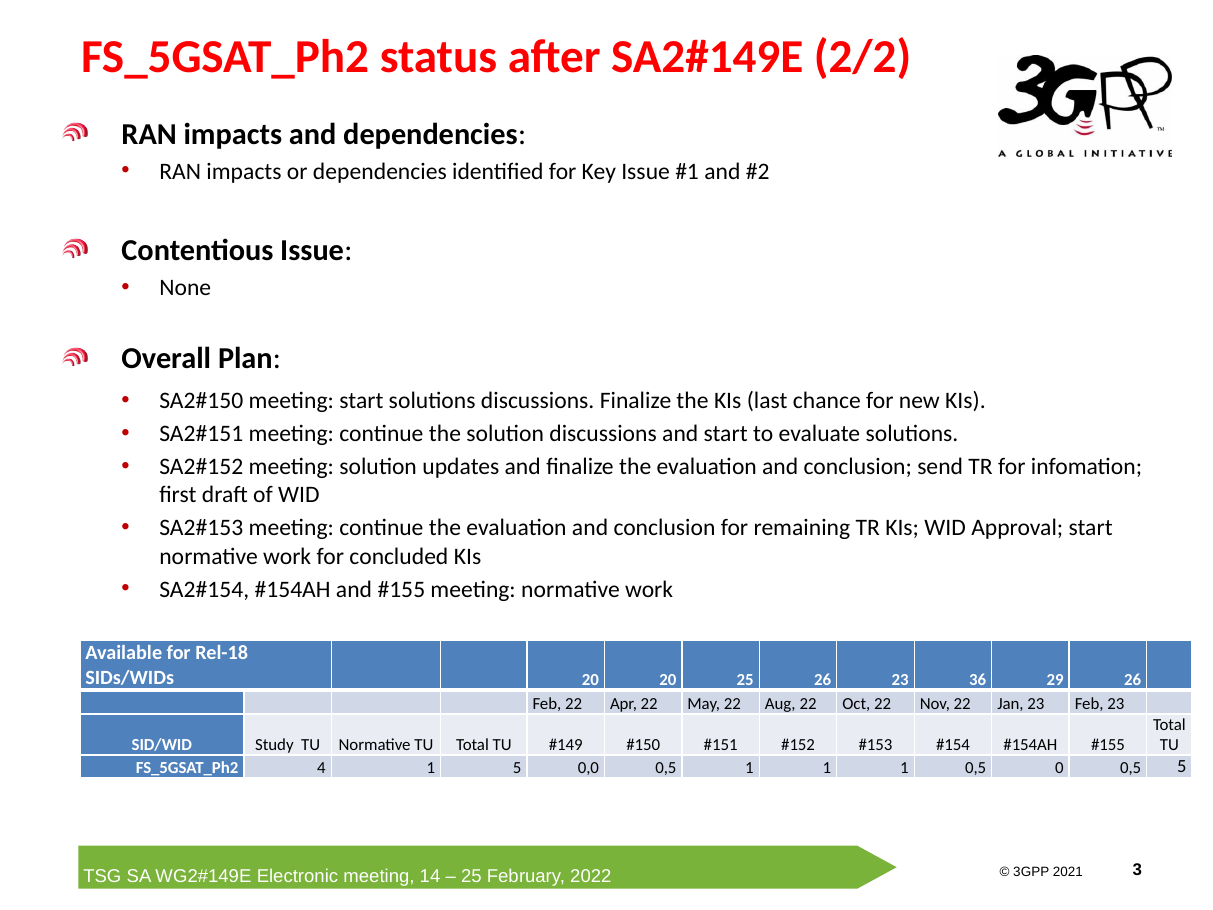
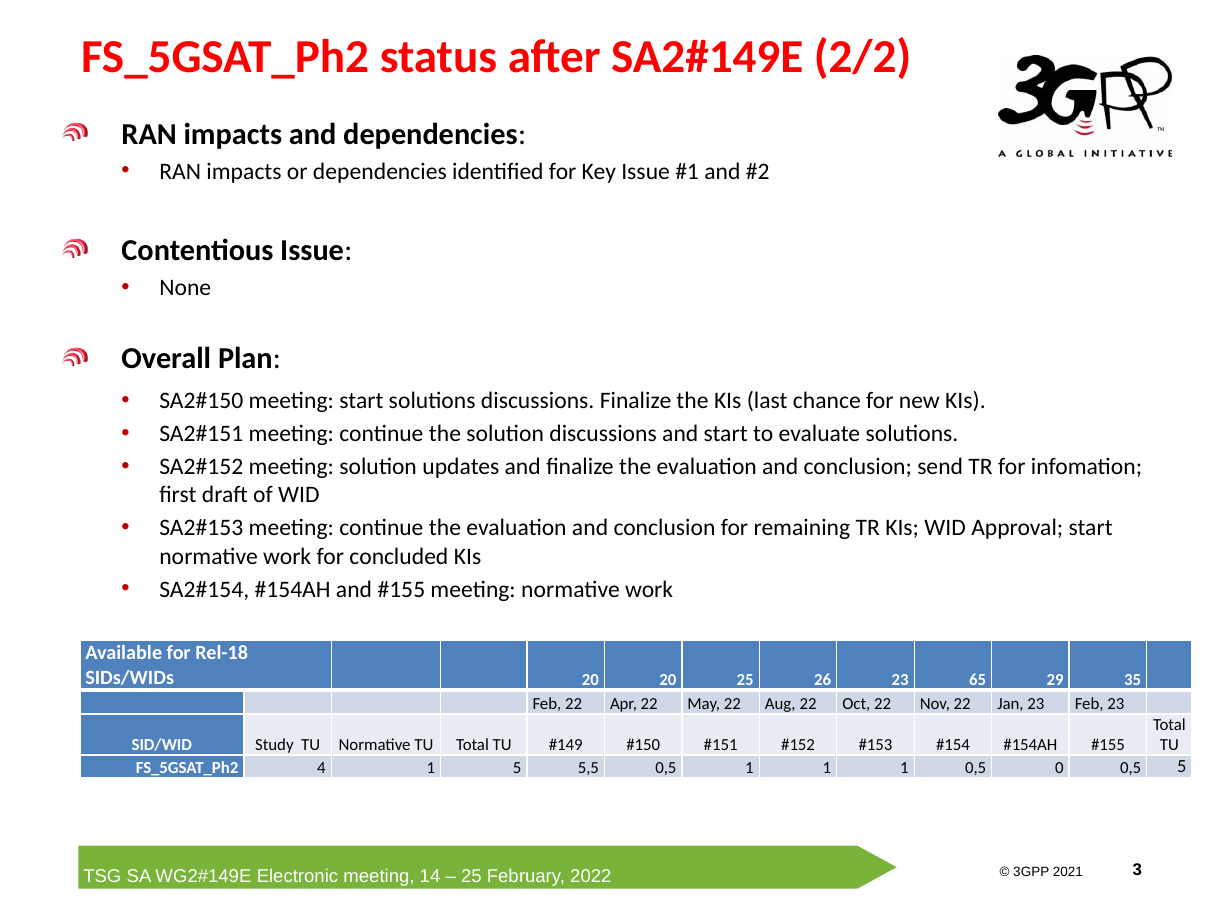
36: 36 -> 65
29 26: 26 -> 35
0,0: 0,0 -> 5,5
